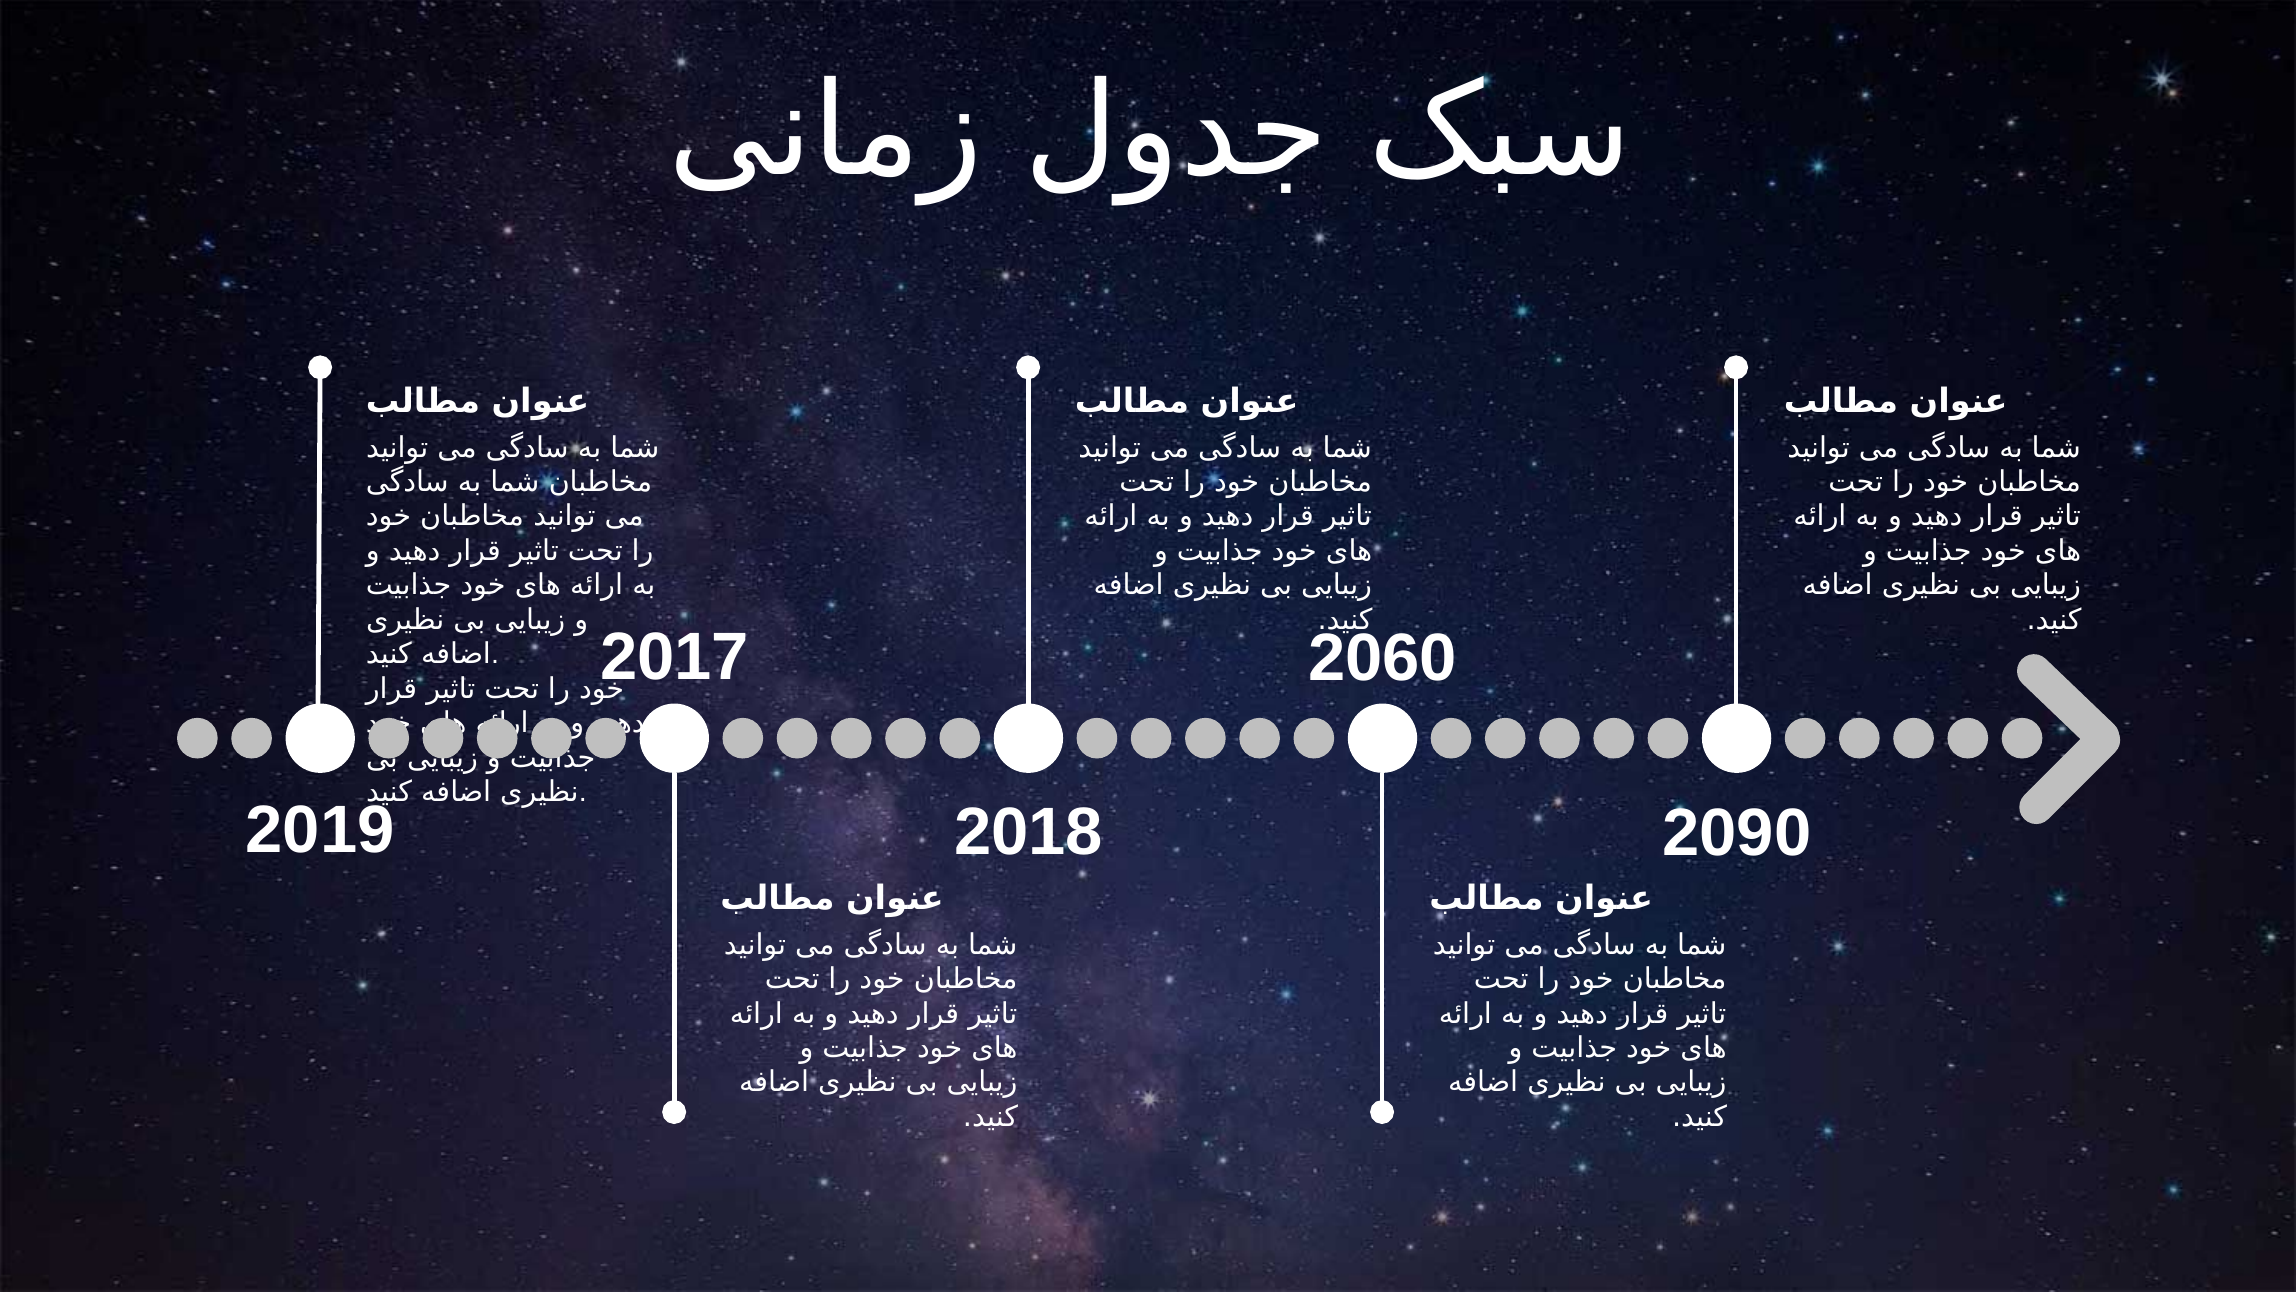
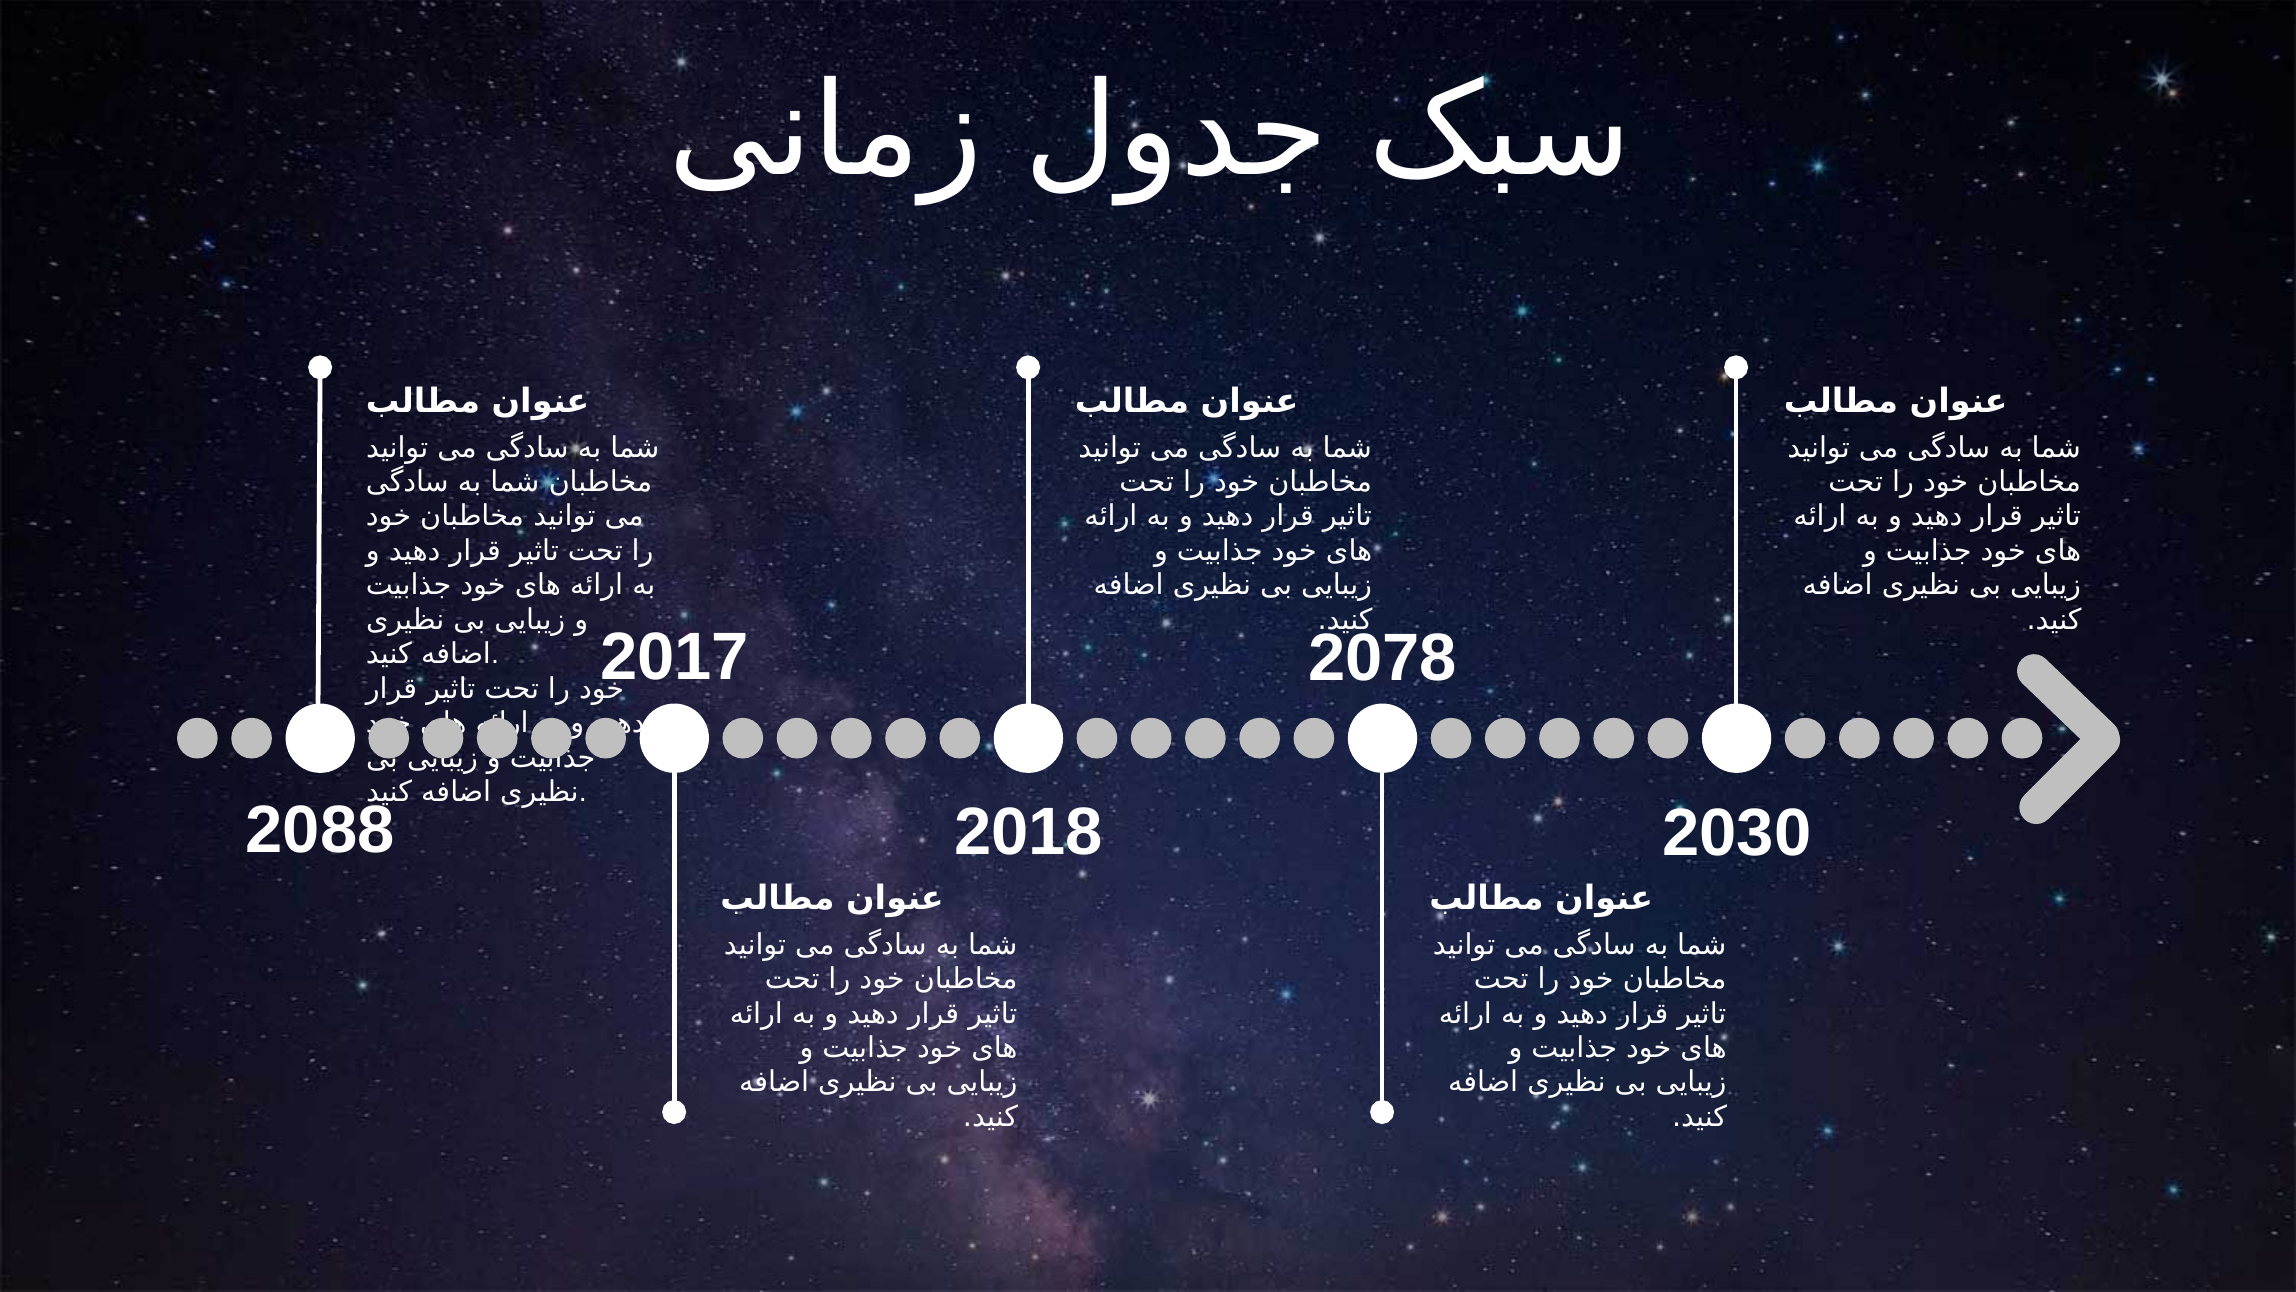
2060: 2060 -> 2078
2019: 2019 -> 2088
2090: 2090 -> 2030
